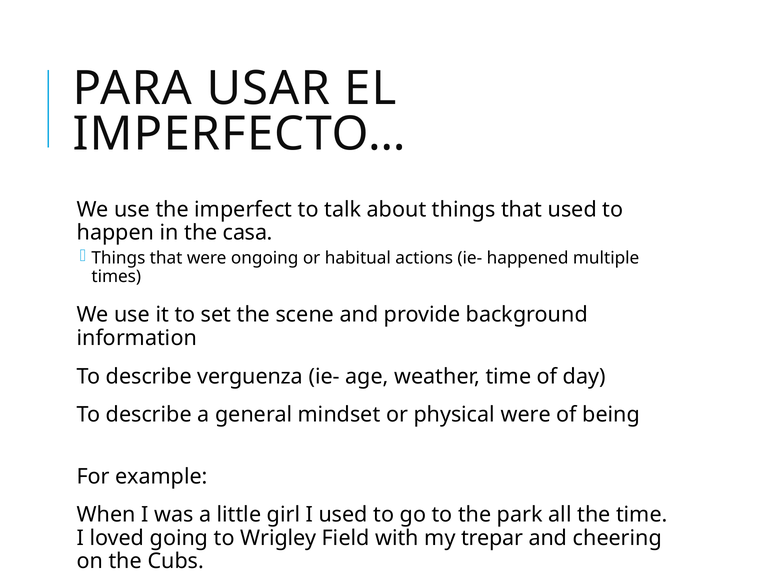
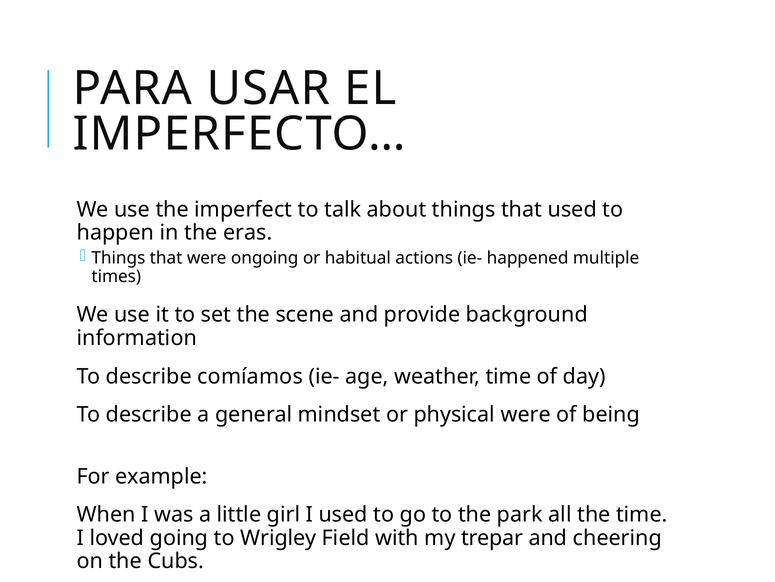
casa: casa -> eras
verguenza: verguenza -> comíamos
